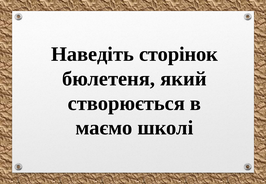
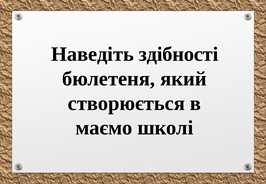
сторінок: сторінок -> здібності
